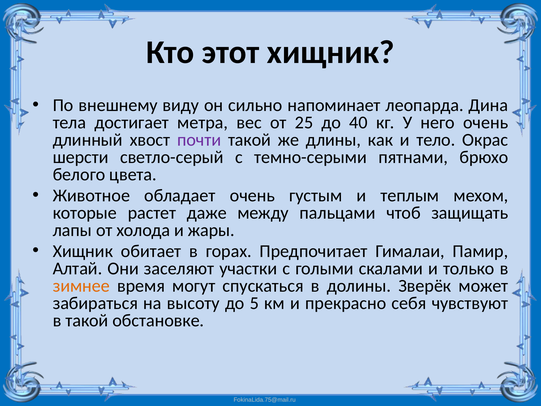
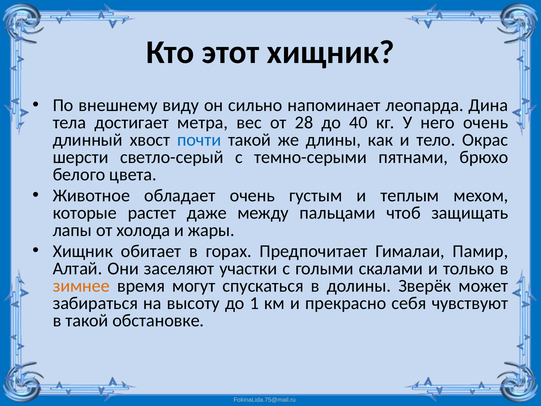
25: 25 -> 28
почти colour: purple -> blue
5: 5 -> 1
